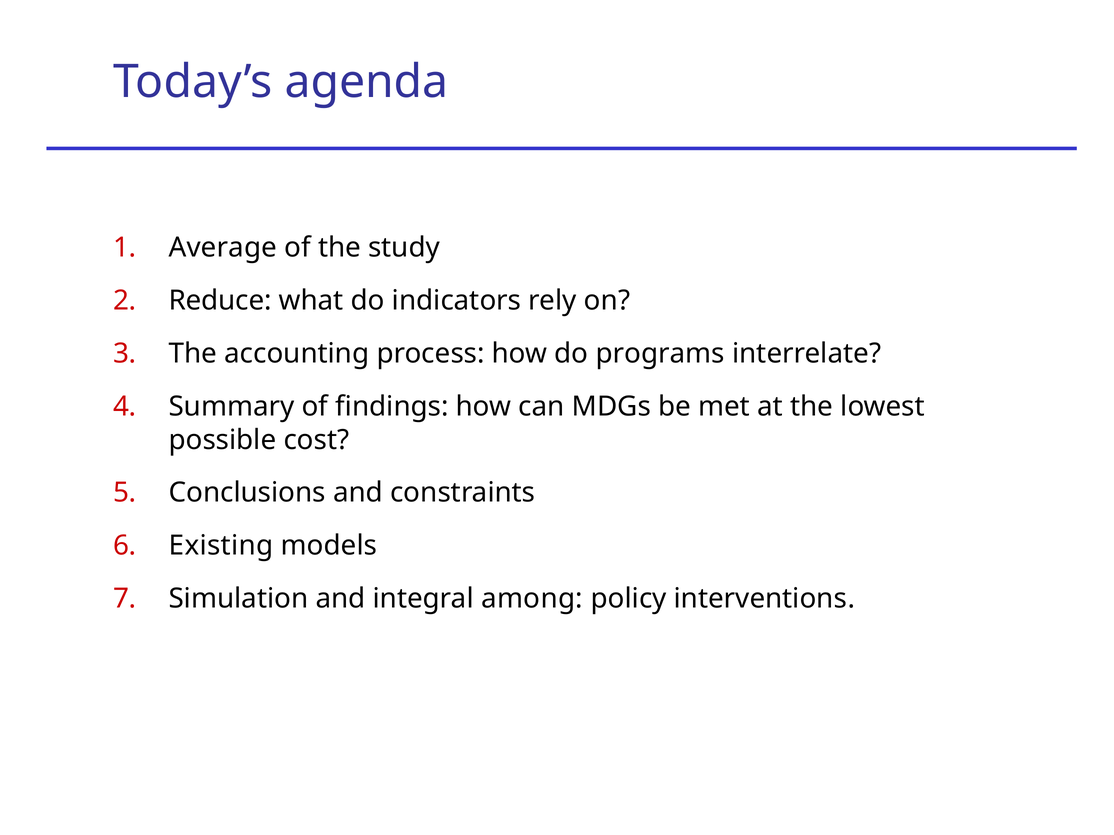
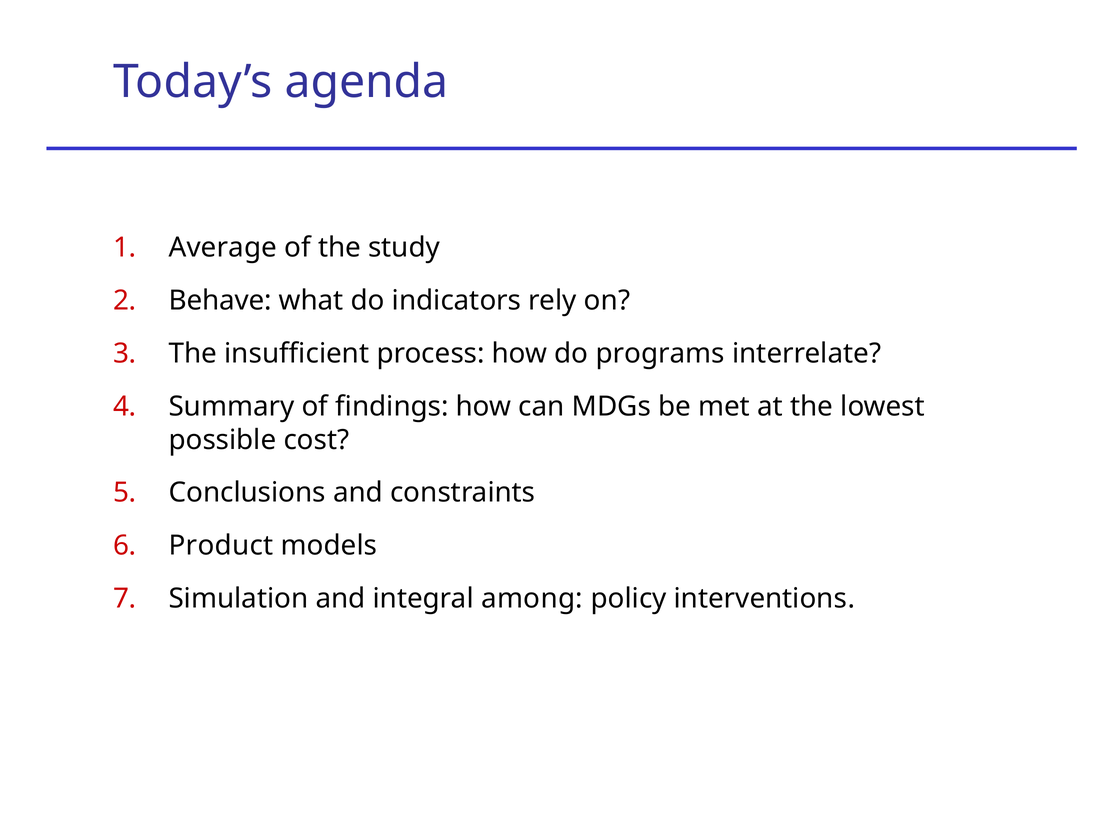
Reduce: Reduce -> Behave
accounting: accounting -> insufficient
Existing: Existing -> Product
